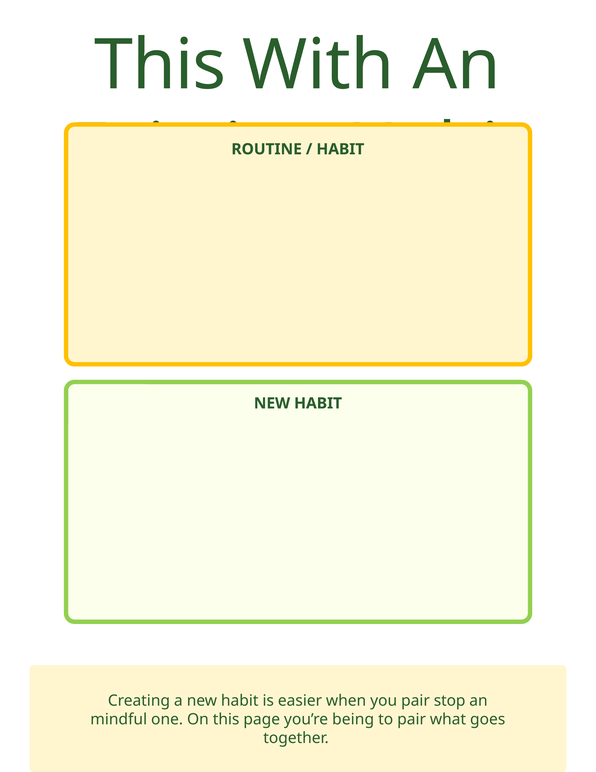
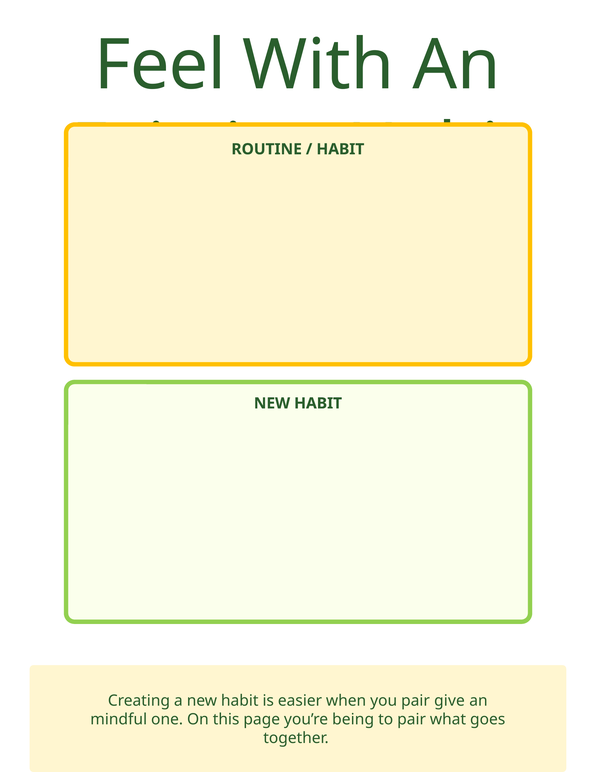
This at (160, 65): This -> Feel
stop: stop -> give
